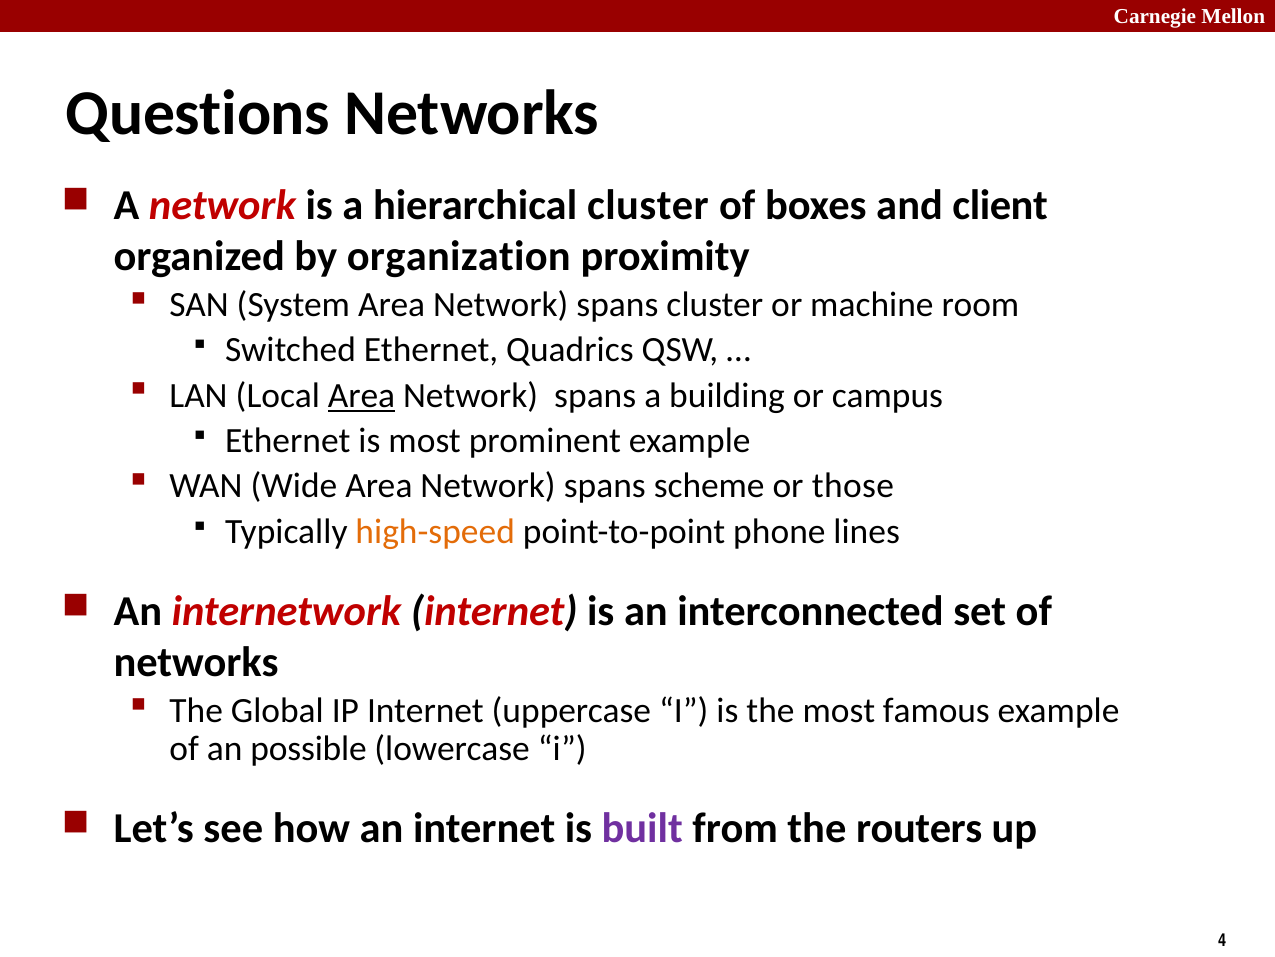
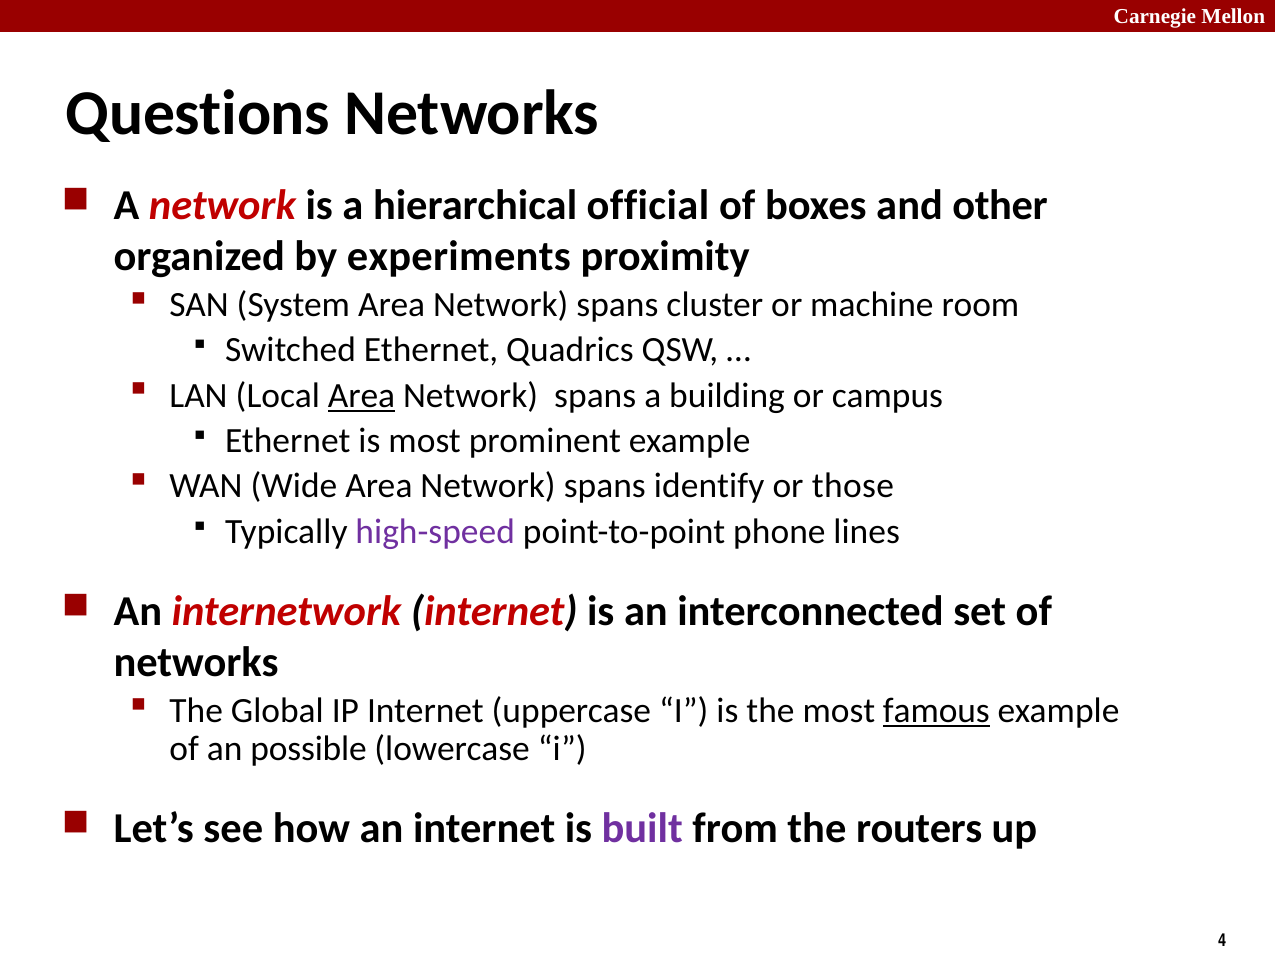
hierarchical cluster: cluster -> official
client: client -> other
organization: organization -> experiments
scheme: scheme -> identify
high-speed colour: orange -> purple
famous underline: none -> present
